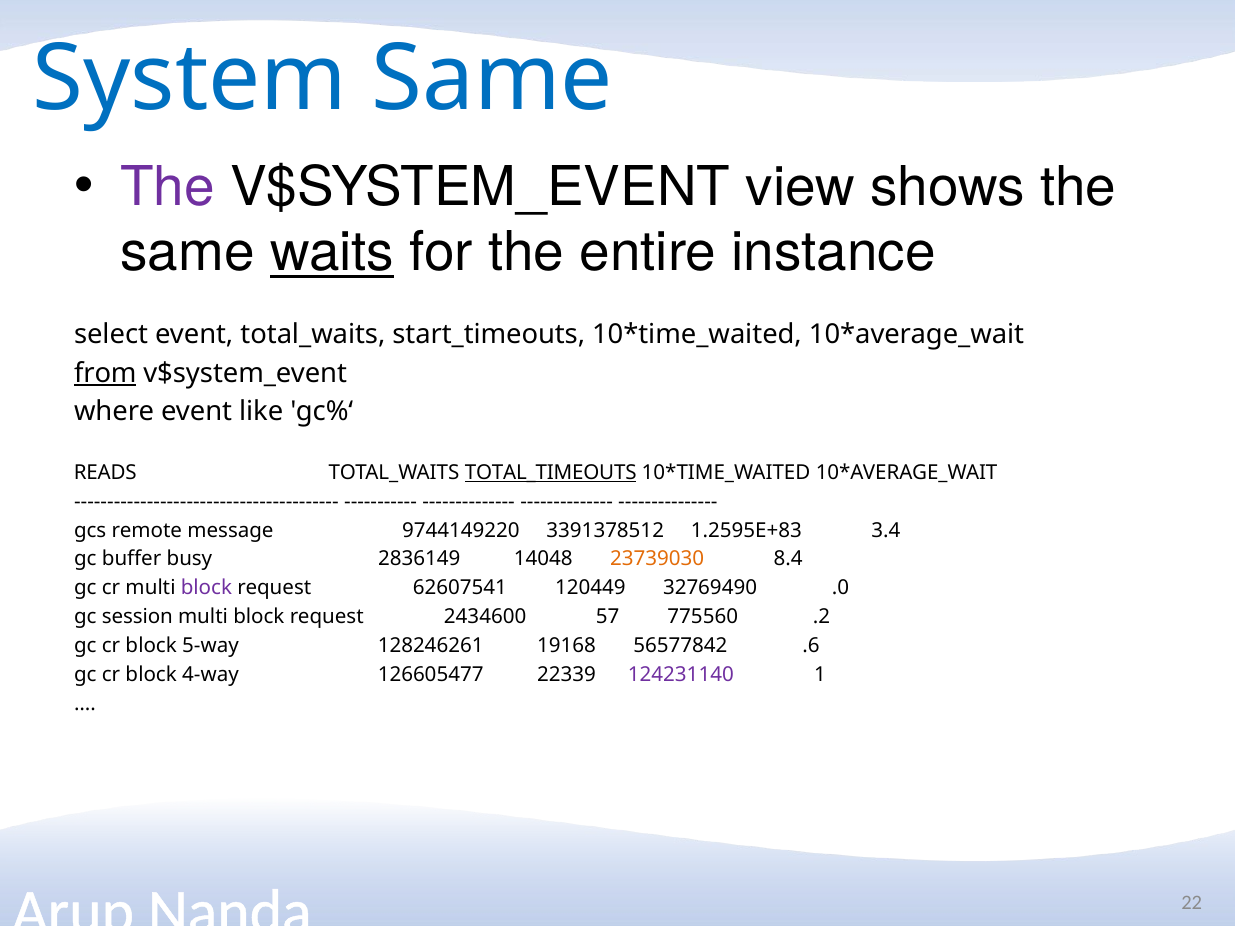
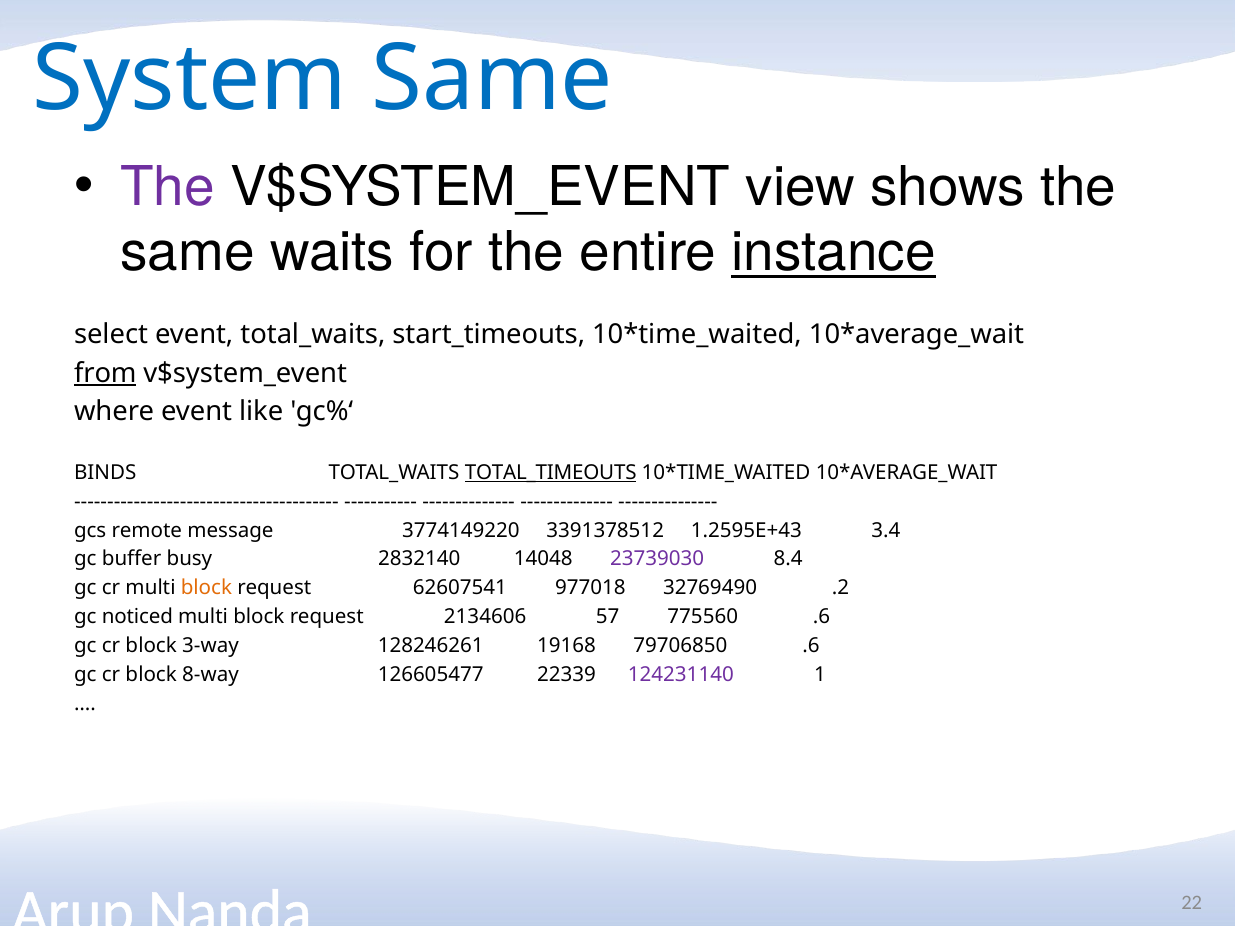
waits underline: present -> none
instance underline: none -> present
READS: READS -> BINDS
9744149220: 9744149220 -> 3774149220
1.2595E+83: 1.2595E+83 -> 1.2595E+43
2836149: 2836149 -> 2832140
23739030 colour: orange -> purple
block at (206, 588) colour: purple -> orange
120449: 120449 -> 977018
.0: .0 -> .2
session: session -> noticed
2434600: 2434600 -> 2134606
775560 .2: .2 -> .6
5-way: 5-way -> 3-way
56577842: 56577842 -> 79706850
4-way: 4-way -> 8-way
